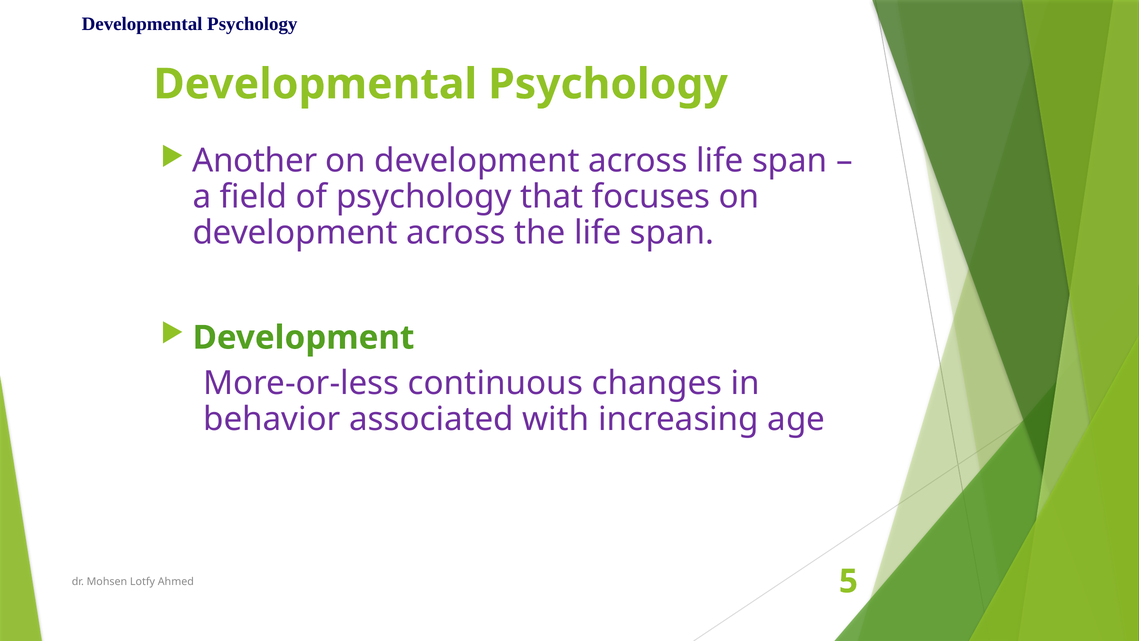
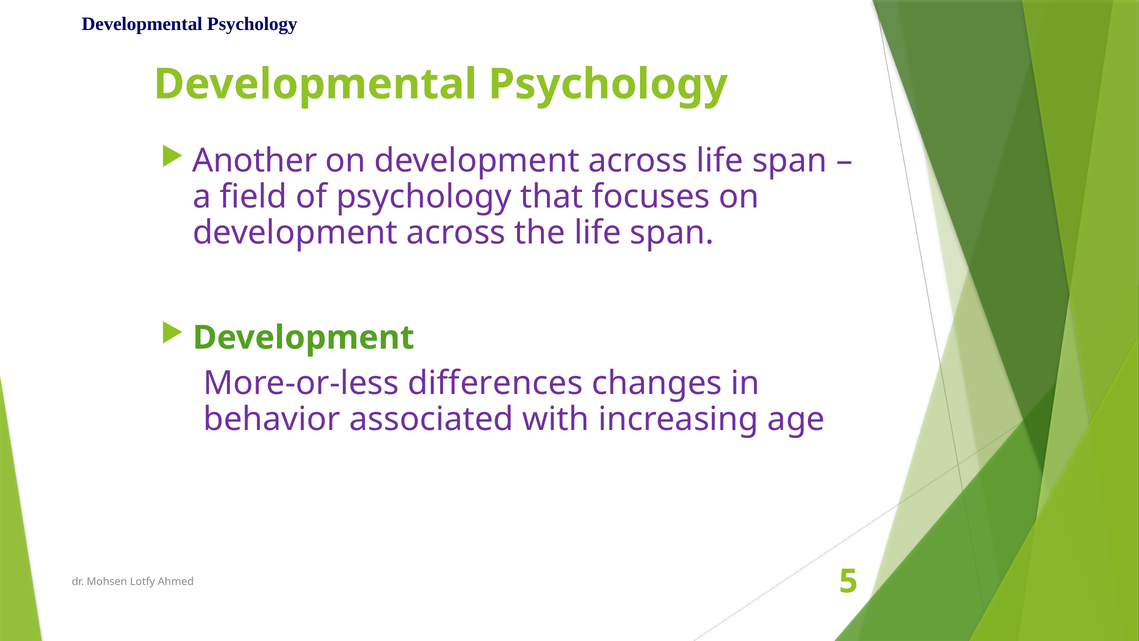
continuous: continuous -> differences
